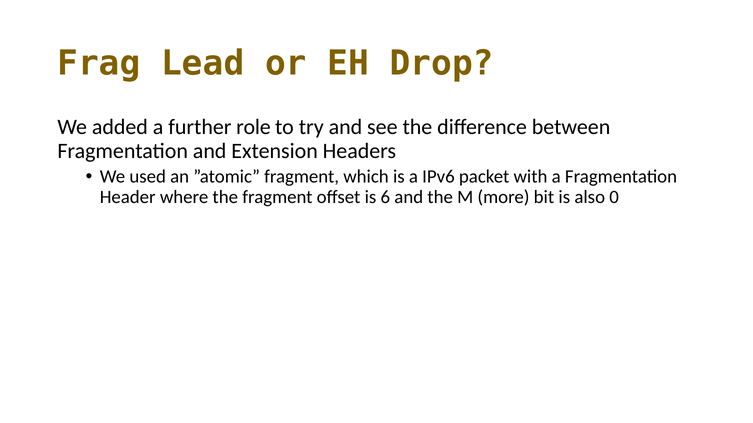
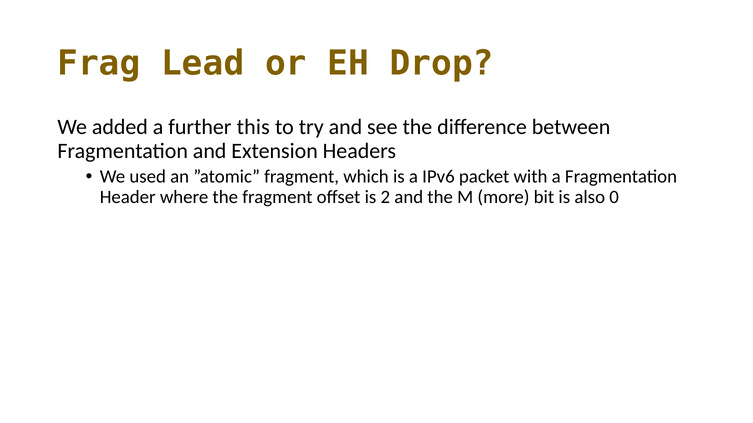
role: role -> this
6: 6 -> 2
